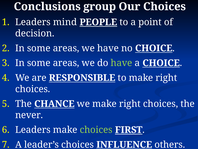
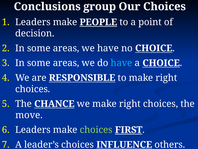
mind at (65, 22): mind -> make
have at (121, 63) colour: light green -> light blue
never: never -> move
